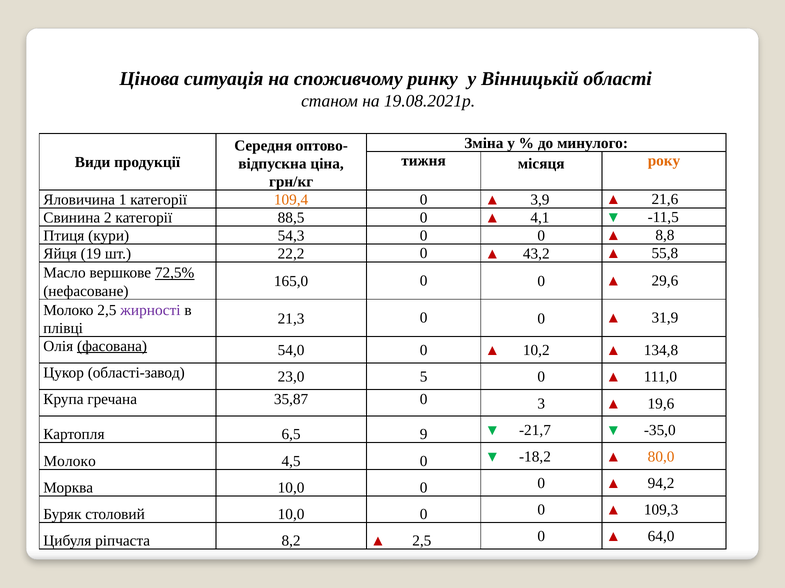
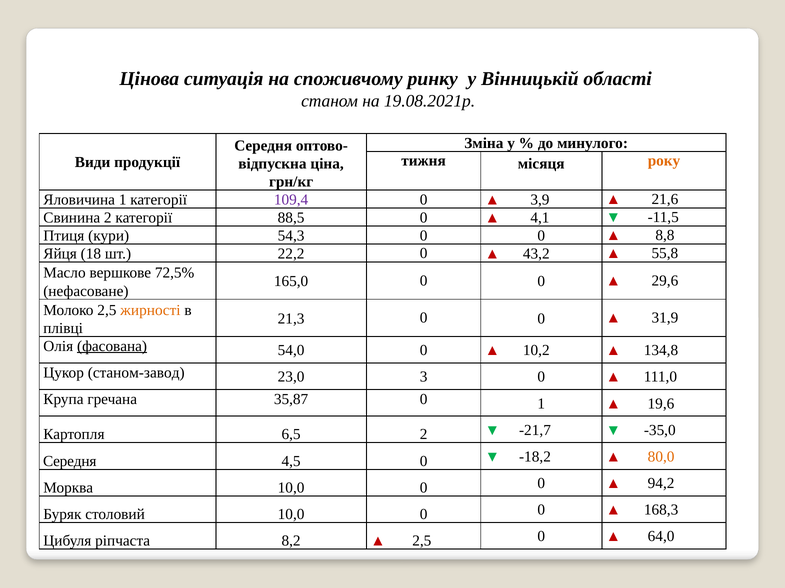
109,4 colour: orange -> purple
19: 19 -> 18
72,5% underline: present -> none
жирності colour: purple -> orange
області-завод: області-завод -> станом-завод
5: 5 -> 3
0 3: 3 -> 1
6,5 9: 9 -> 2
Молоко at (70, 462): Молоко -> Середня
109,3: 109,3 -> 168,3
